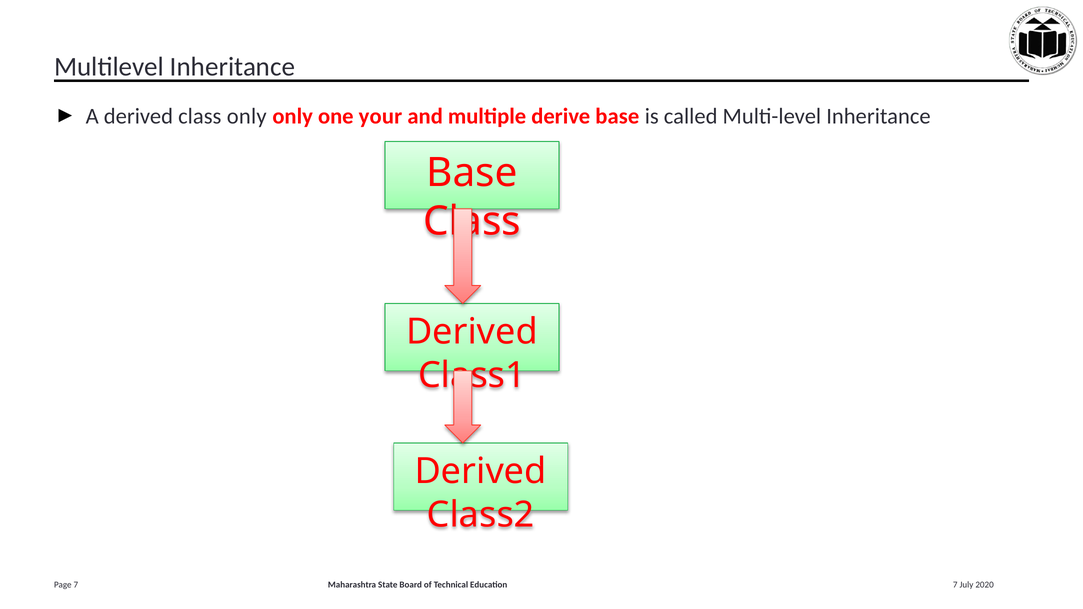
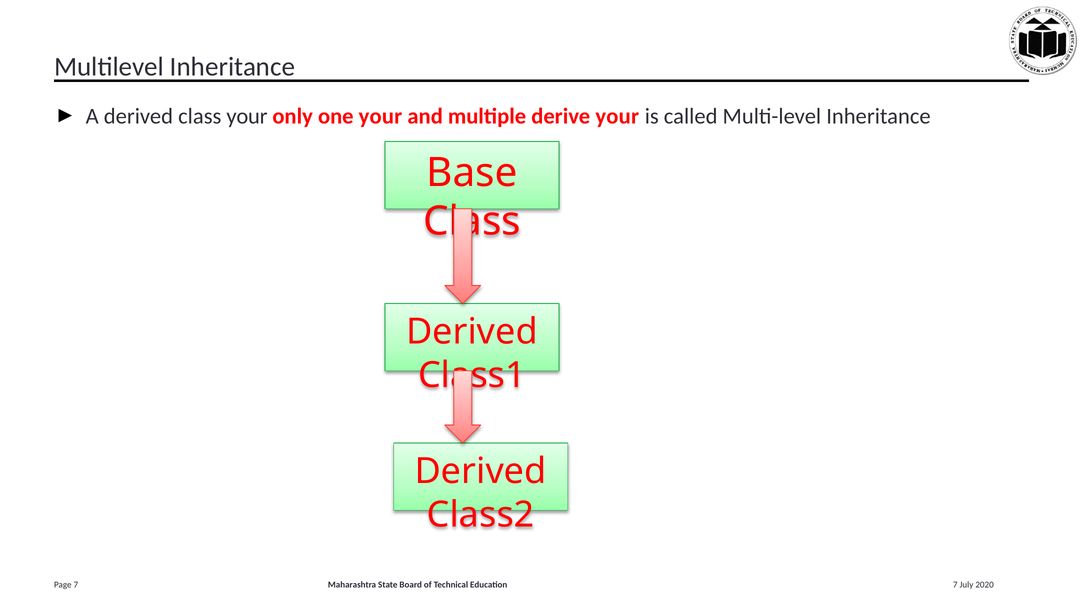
class only: only -> your
derive base: base -> your
